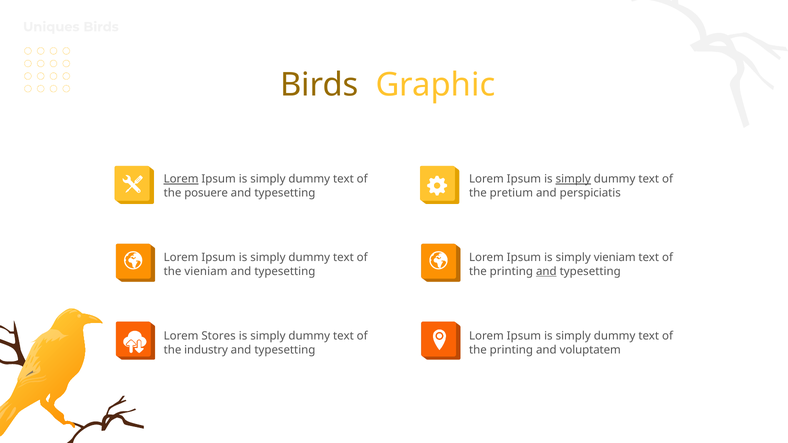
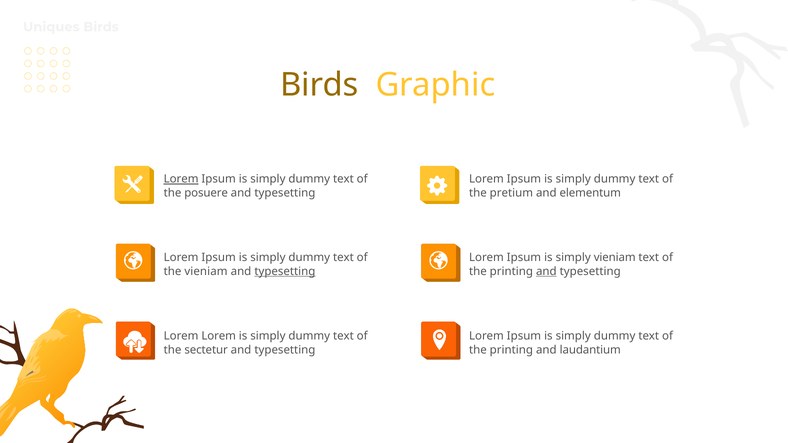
simply at (573, 179) underline: present -> none
perspiciatis: perspiciatis -> elementum
typesetting at (285, 271) underline: none -> present
Stores at (219, 336): Stores -> Lorem
industry: industry -> sectetur
voluptatem: voluptatem -> laudantium
